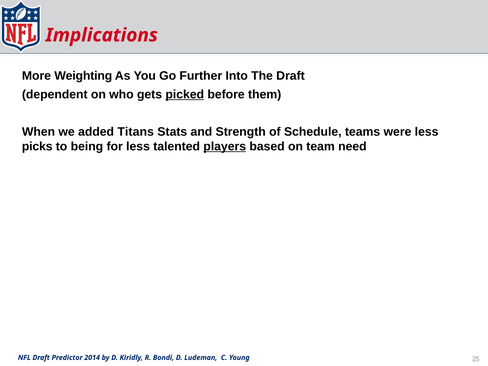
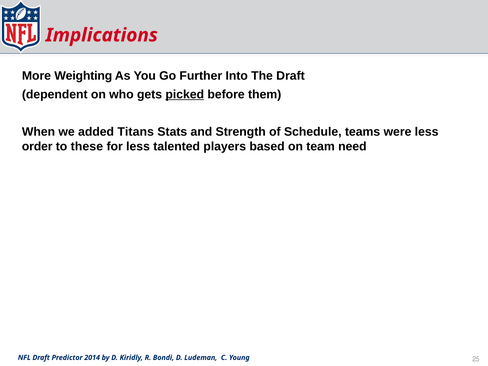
picks: picks -> order
being: being -> these
players underline: present -> none
